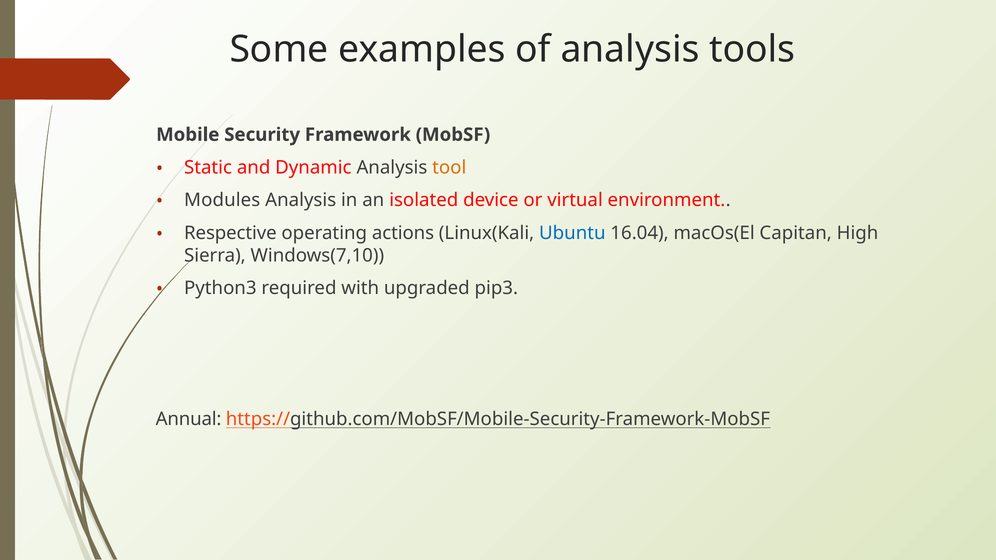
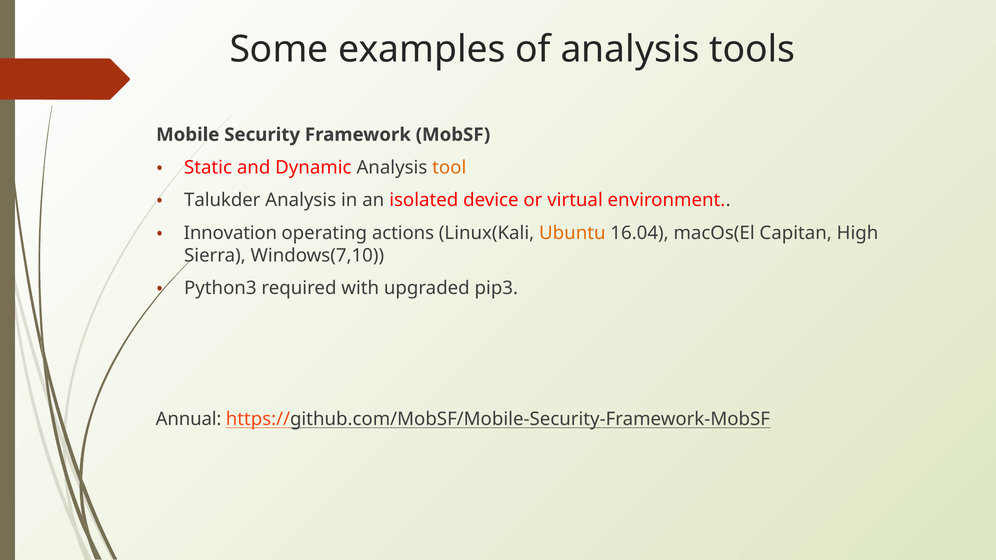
Modules: Modules -> Talukder
Respective: Respective -> Innovation
Ubuntu colour: blue -> orange
